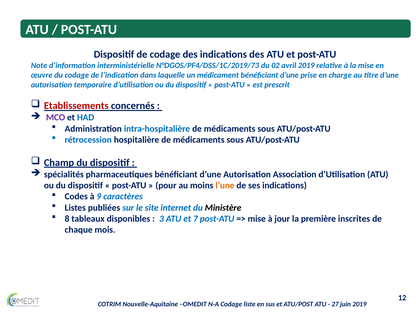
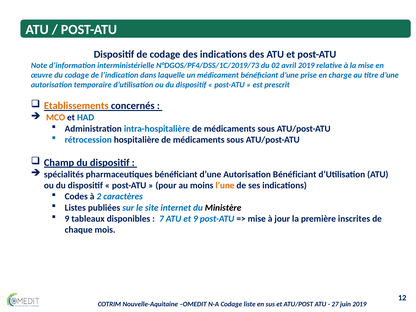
Etablissements colour: red -> orange
MCO colour: purple -> orange
Autorisation Association: Association -> Bénéficiant
9: 9 -> 2
8 at (67, 219): 8 -> 9
3: 3 -> 7
et 7: 7 -> 9
